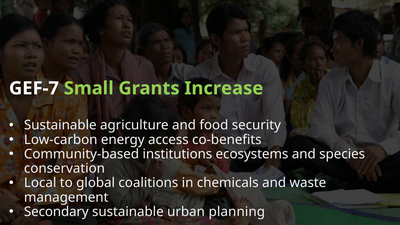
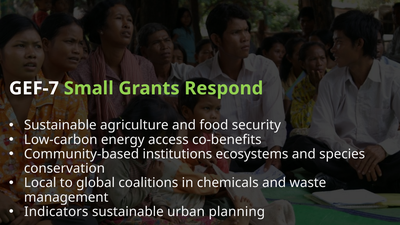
Increase: Increase -> Respond
Secondary: Secondary -> Indicators
